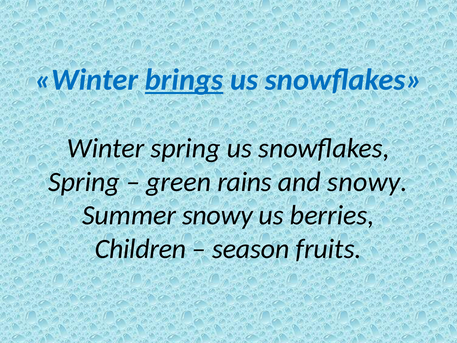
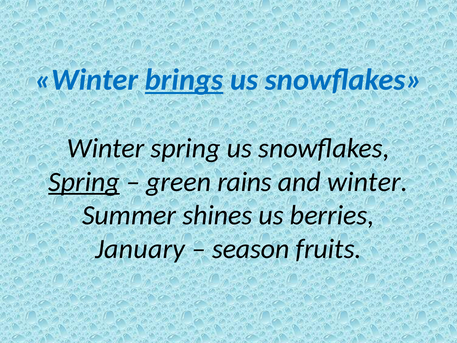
Spring at (84, 182) underline: none -> present
and snowy: snowy -> winter
Summer snowy: snowy -> shines
Children: Children -> January
